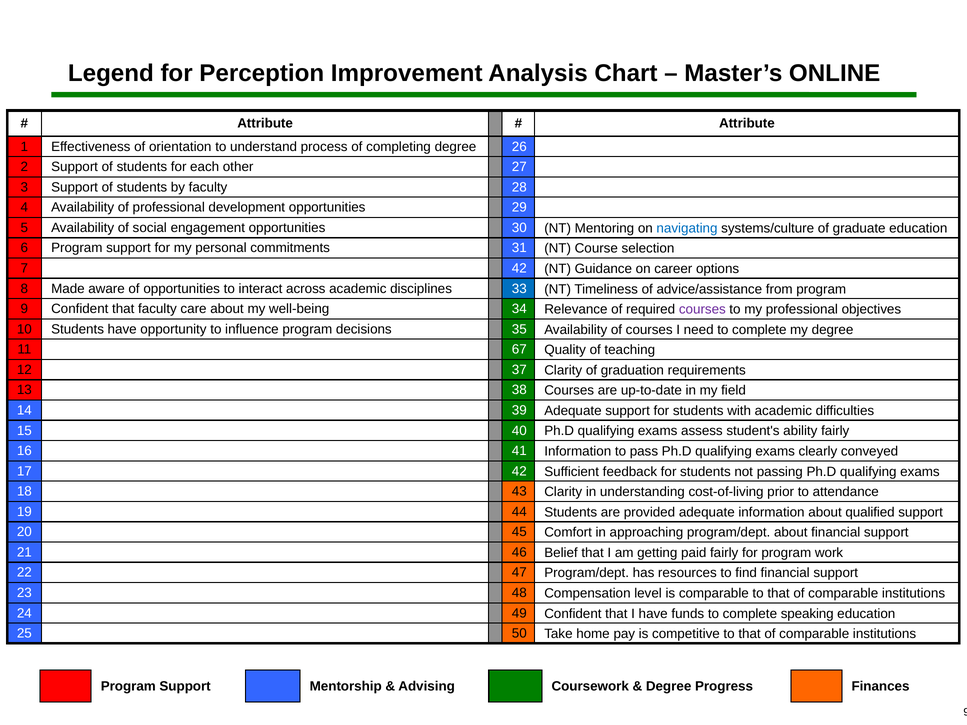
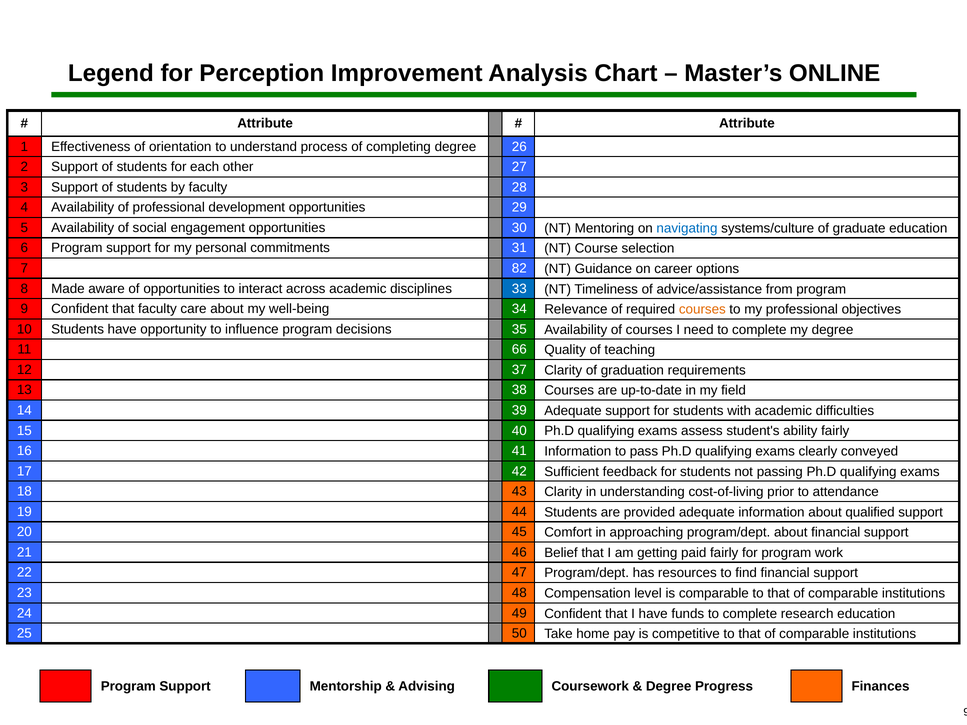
7 42: 42 -> 82
courses at (702, 309) colour: purple -> orange
67: 67 -> 66
speaking: speaking -> research
